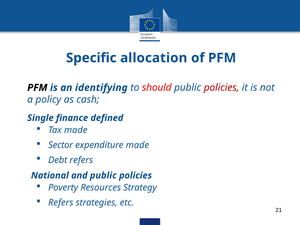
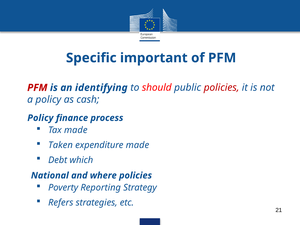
allocation: allocation -> important
PFM at (37, 88) colour: black -> red
Single at (40, 118): Single -> Policy
defined: defined -> process
Sector: Sector -> Taken
Debt refers: refers -> which
and public: public -> where
Resources: Resources -> Reporting
